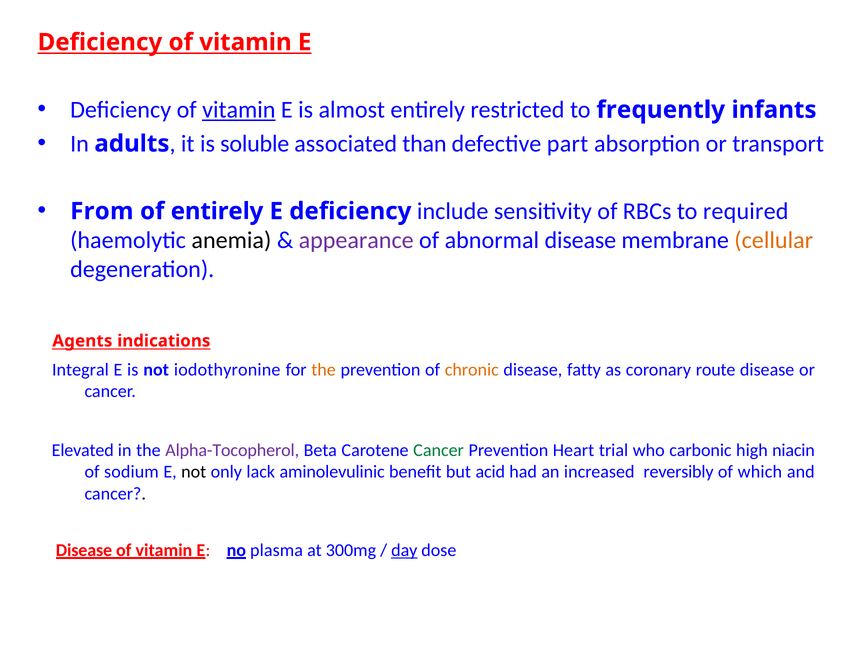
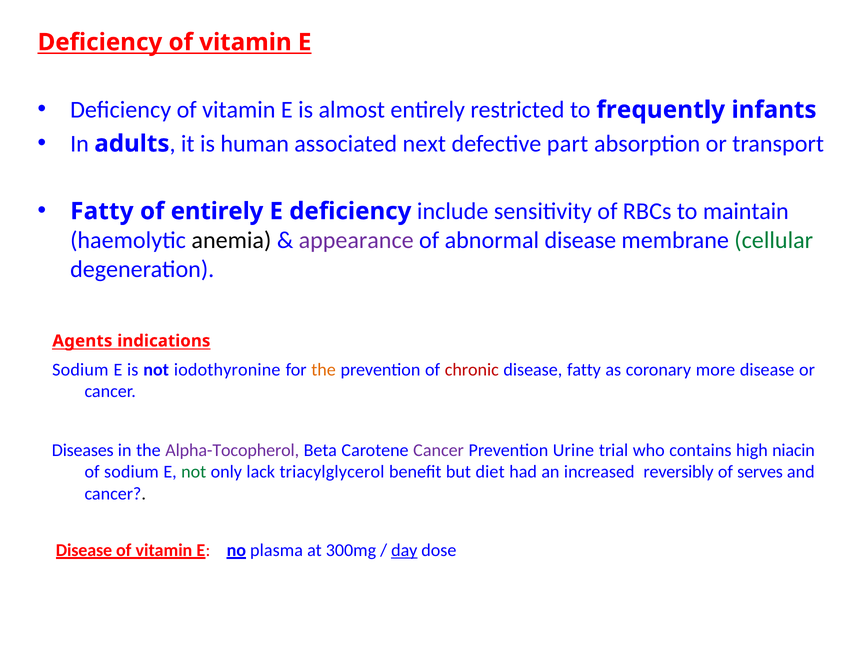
vitamin at (239, 110) underline: present -> none
soluble: soluble -> human
than: than -> next
From at (102, 211): From -> Fatty
required: required -> maintain
cellular colour: orange -> green
Integral at (80, 370): Integral -> Sodium
chronic colour: orange -> red
route: route -> more
Elevated: Elevated -> Diseases
Cancer at (439, 450) colour: green -> purple
Heart: Heart -> Urine
carbonic: carbonic -> contains
not at (194, 472) colour: black -> green
aminolevulinic: aminolevulinic -> triacylglycerol
acid: acid -> diet
which: which -> serves
